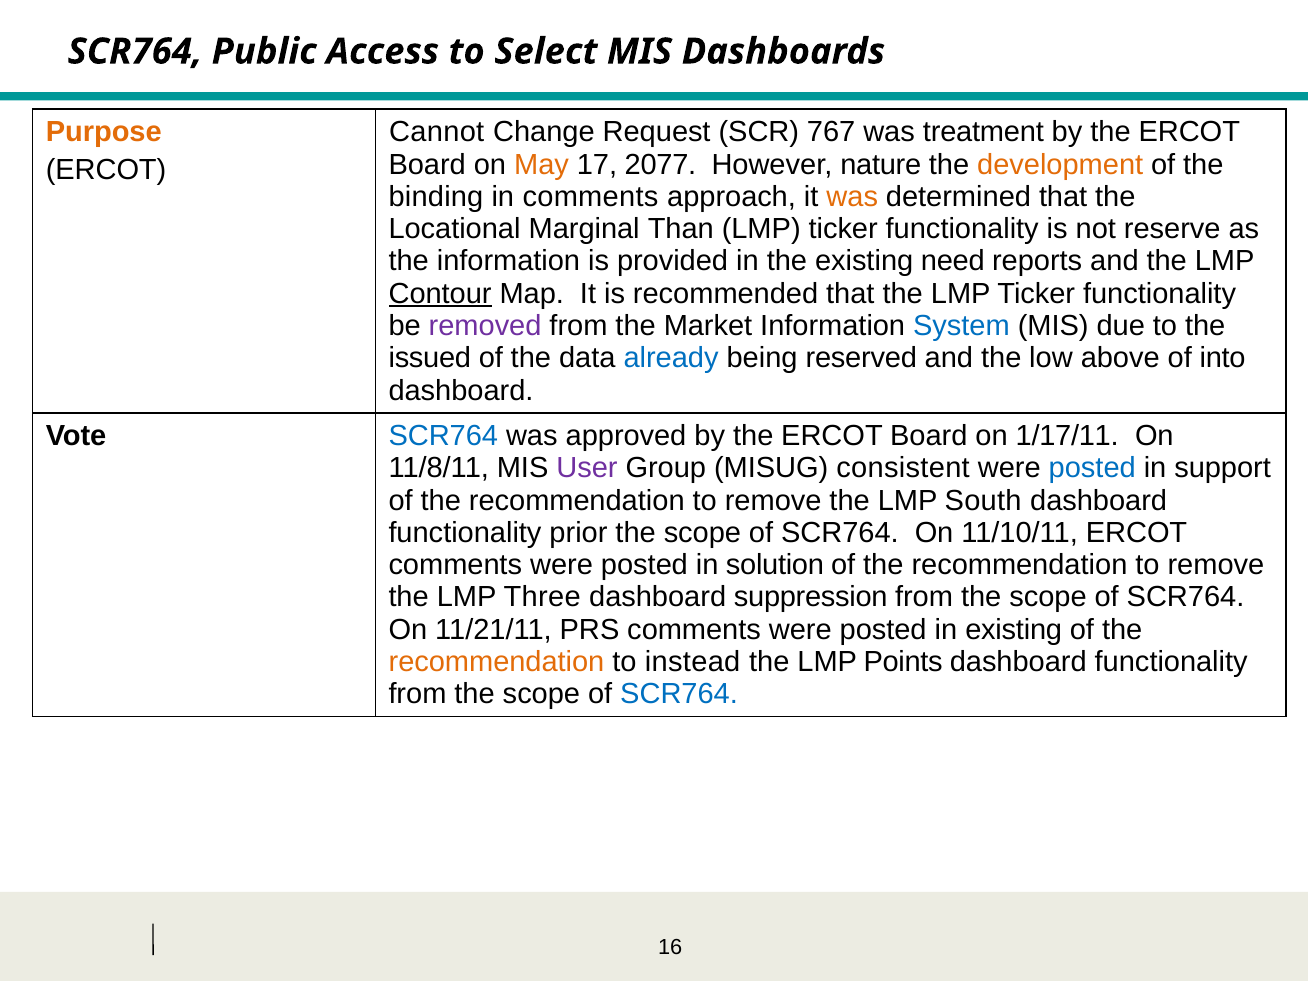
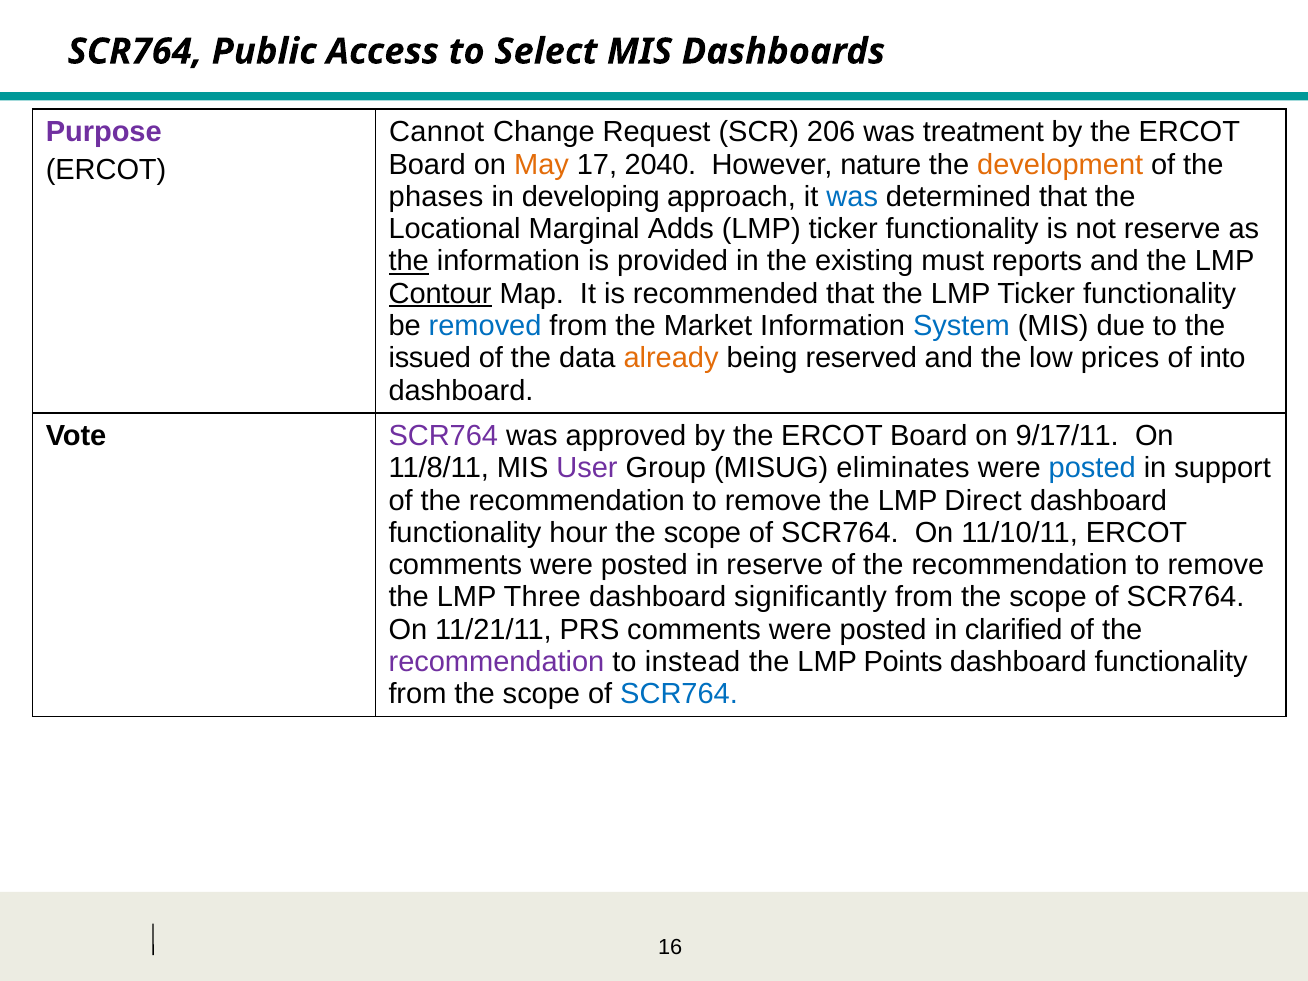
Purpose colour: orange -> purple
767: 767 -> 206
2077: 2077 -> 2040
binding: binding -> phases
in comments: comments -> developing
was at (852, 197) colour: orange -> blue
Than: Than -> Adds
the at (409, 261) underline: none -> present
need: need -> must
removed colour: purple -> blue
already colour: blue -> orange
above: above -> prices
SCR764 at (443, 436) colour: blue -> purple
1/17/11: 1/17/11 -> 9/17/11
consistent: consistent -> eliminates
South: South -> Direct
prior: prior -> hour
in solution: solution -> reserve
suppression: suppression -> significantly
in existing: existing -> clarified
recommendation at (497, 662) colour: orange -> purple
